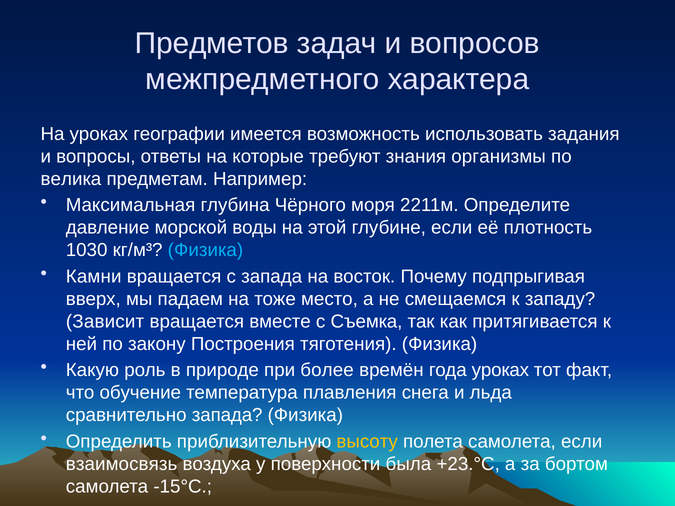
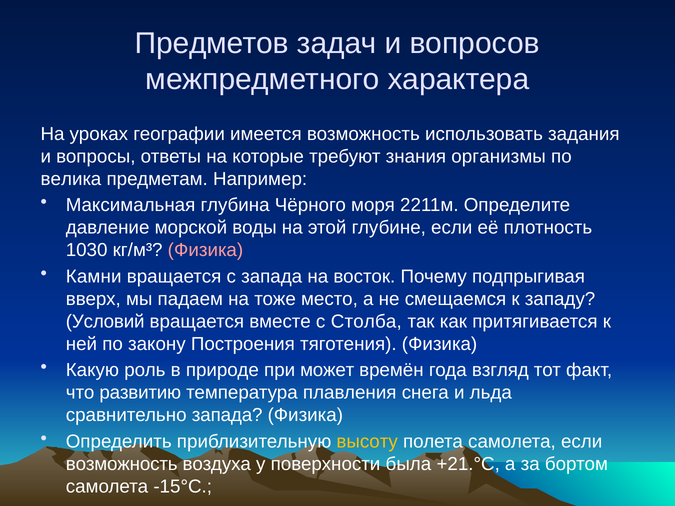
Физика at (205, 250) colour: light blue -> pink
Зависит: Зависит -> Условий
с Съемка: Съемка -> Столба
более: более -> может
года уроках: уроках -> взгляд
обучение: обучение -> развитию
взаимосвязь at (122, 464): взаимосвязь -> возможность
+23.°С: +23.°С -> +21.°С
